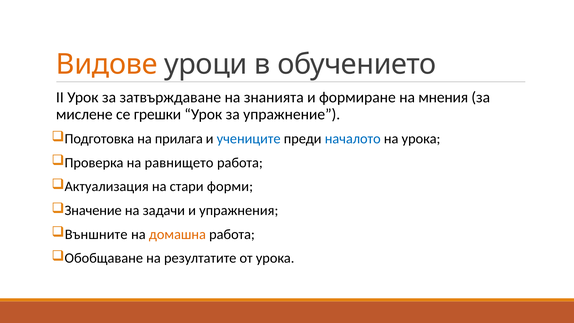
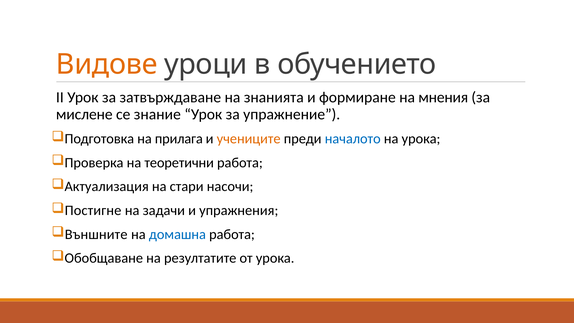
грешки: грешки -> знание
учениците colour: blue -> orange
равнището: равнището -> теоретични
форми: форми -> насочи
Значение: Значение -> Постигне
домашна colour: orange -> blue
